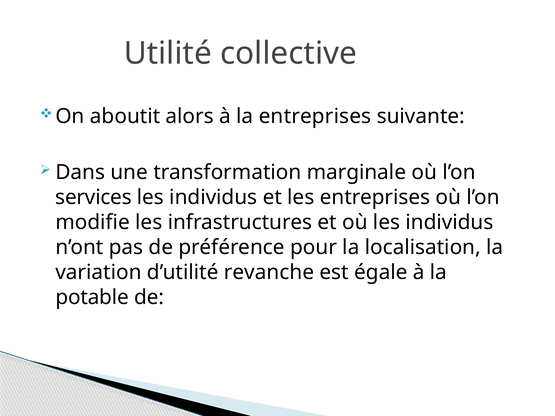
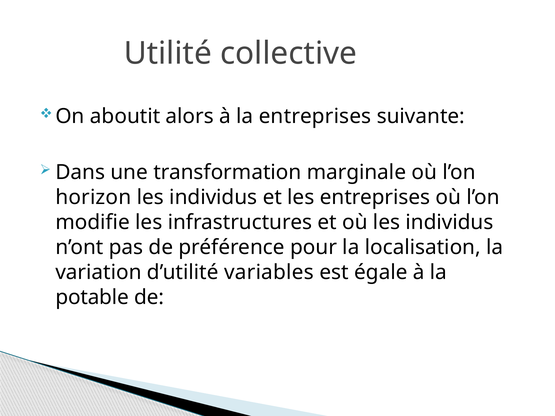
services: services -> horizon
revanche: revanche -> variables
